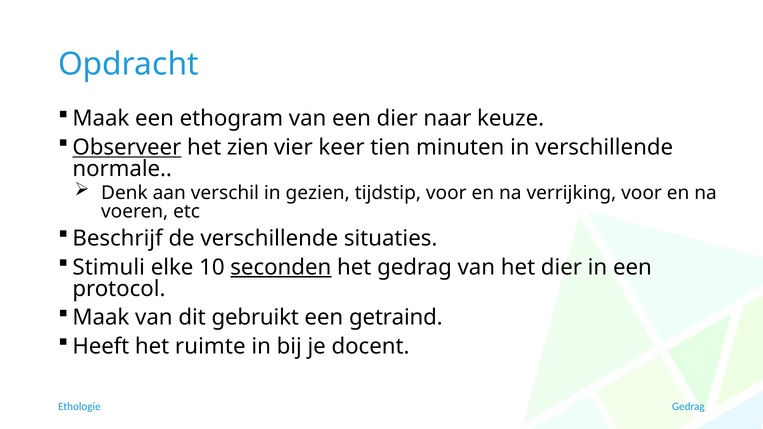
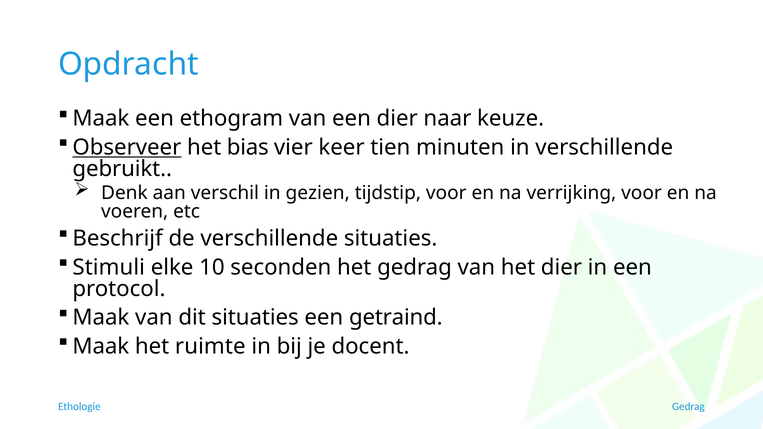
zien: zien -> bias
normale: normale -> gebruikt
seconden underline: present -> none
dit gebruikt: gebruikt -> situaties
Heeft at (101, 347): Heeft -> Maak
